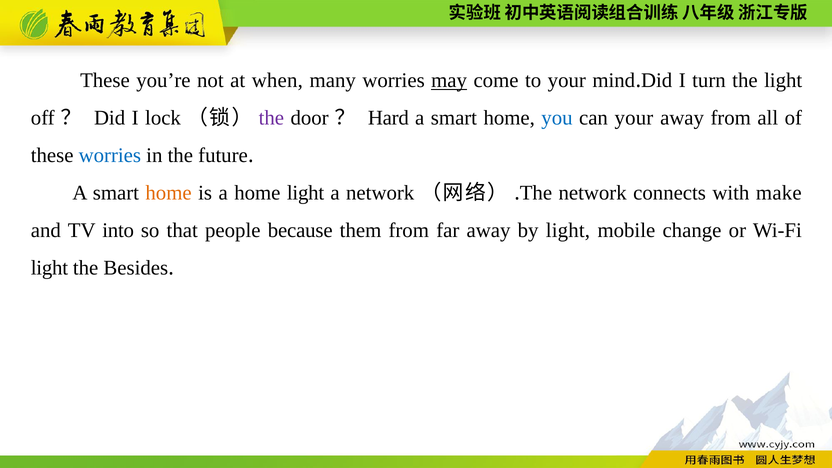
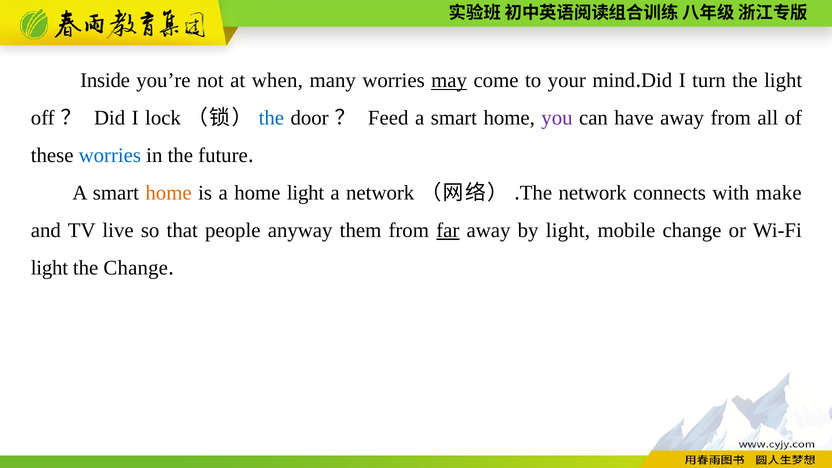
These at (105, 80): These -> Inside
the at (271, 118) colour: purple -> blue
Hard: Hard -> Feed
you colour: blue -> purple
can your: your -> have
into: into -> live
because: because -> anyway
far underline: none -> present
the Besides: Besides -> Change
